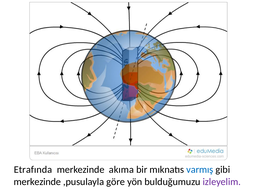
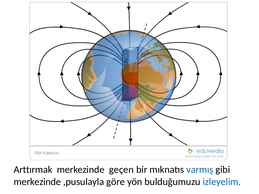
Etrafında: Etrafında -> Arttırmak
akıma: akıma -> geçen
izleyelim colour: purple -> blue
